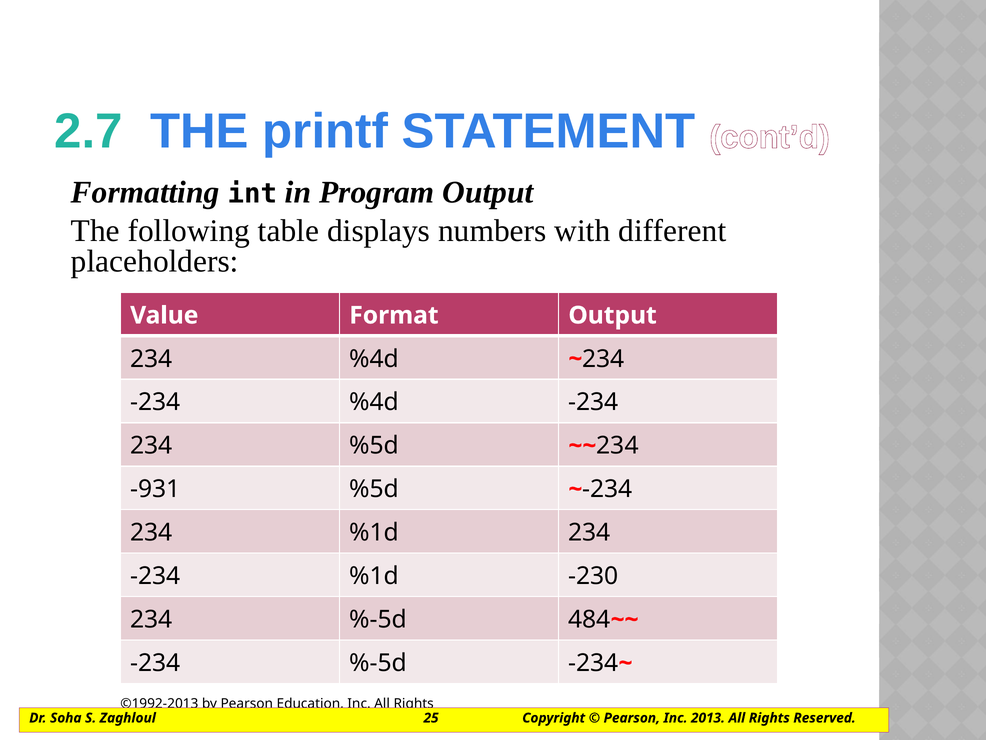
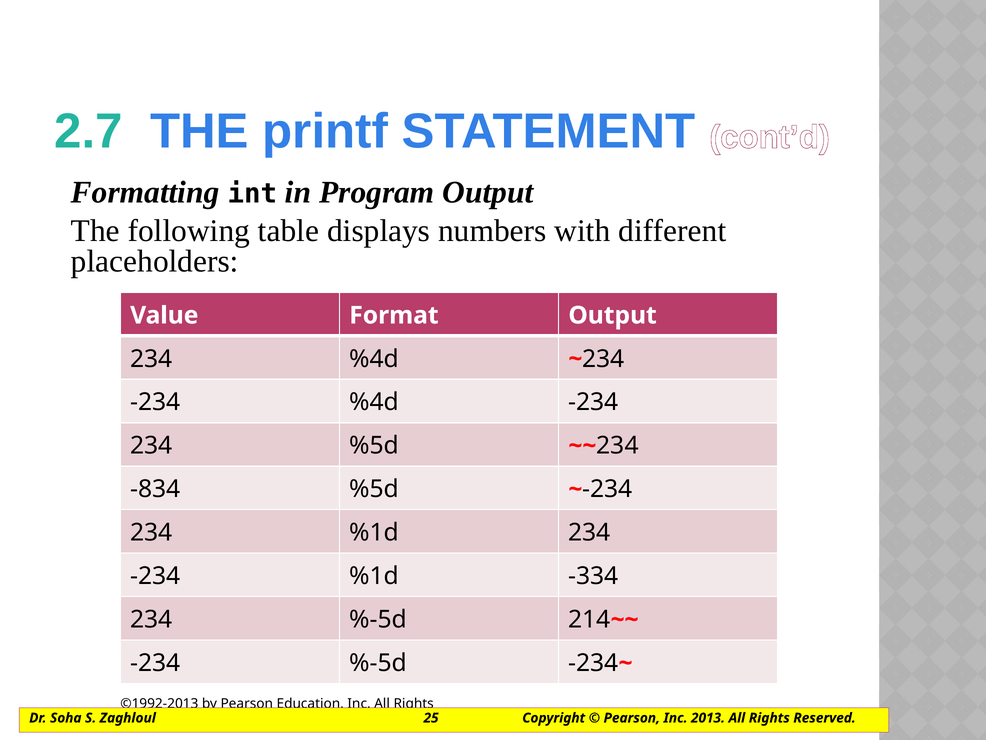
-931: -931 -> -834
-230: -230 -> -334
484: 484 -> 214
